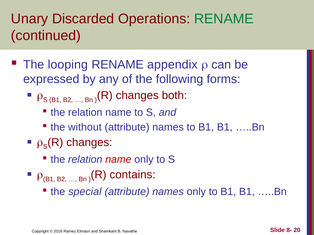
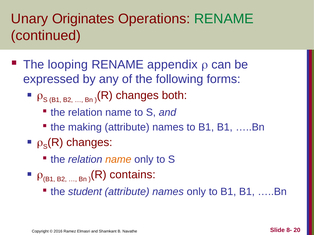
Discarded: Discarded -> Originates
without: without -> making
name at (118, 160) colour: red -> orange
special: special -> student
